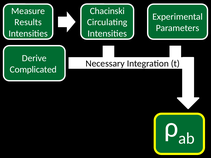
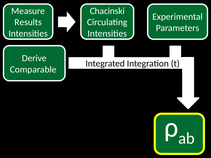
Necessary: Necessary -> Integrated
Complicated: Complicated -> Comparable
